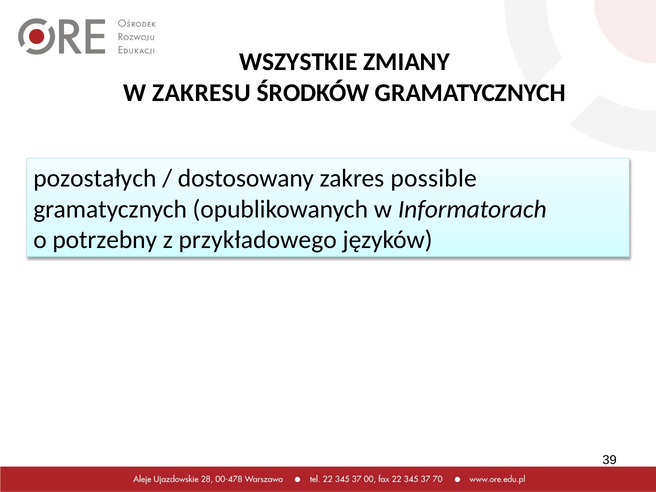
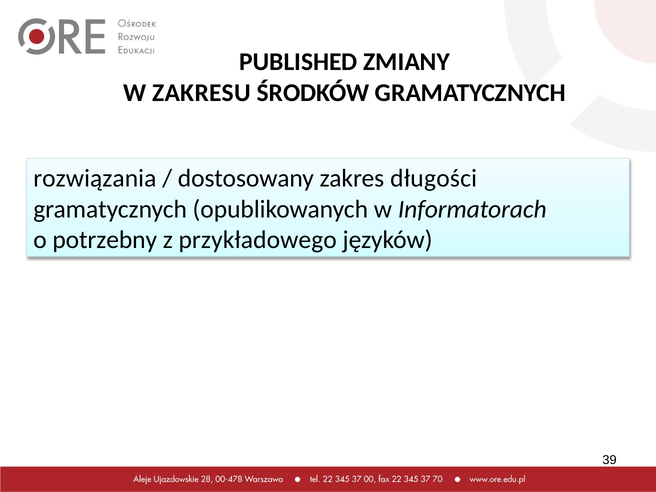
WSZYSTKIE: WSZYSTKIE -> PUBLISHED
pozostałych: pozostałych -> rozwiązania
possible: possible -> długości
